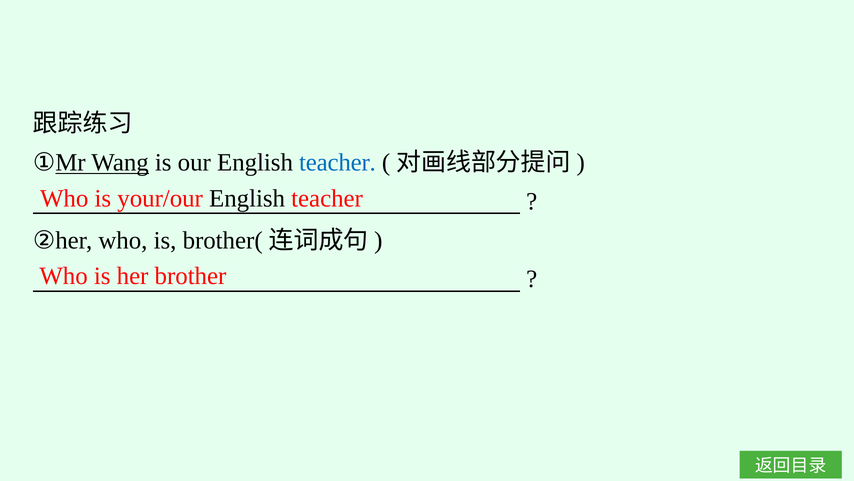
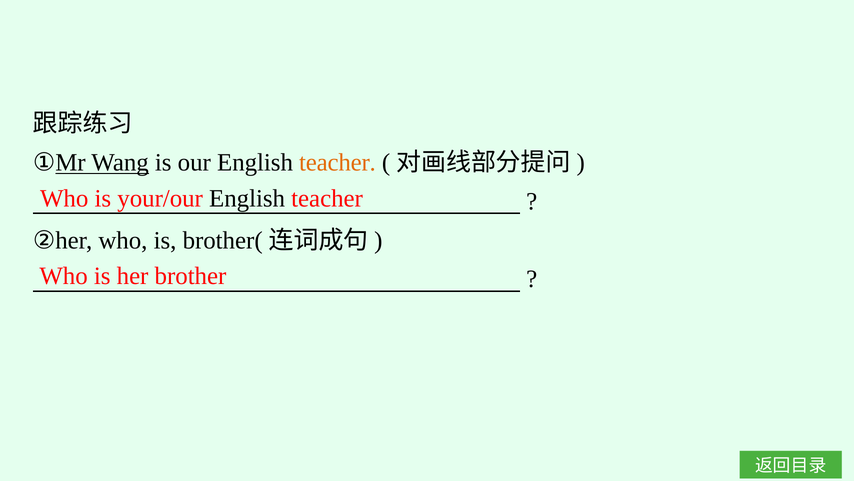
teacher at (337, 162) colour: blue -> orange
